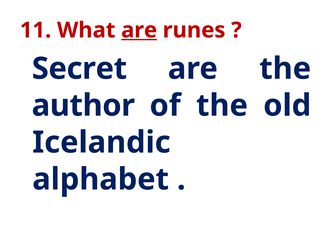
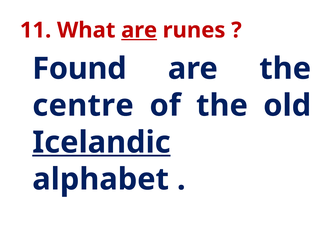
Secret: Secret -> Found
author: author -> centre
Icelandic underline: none -> present
